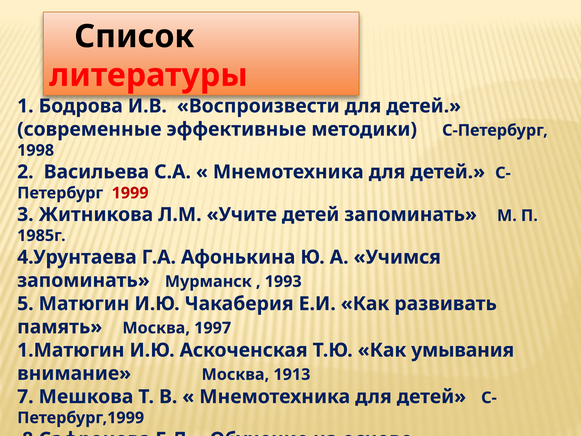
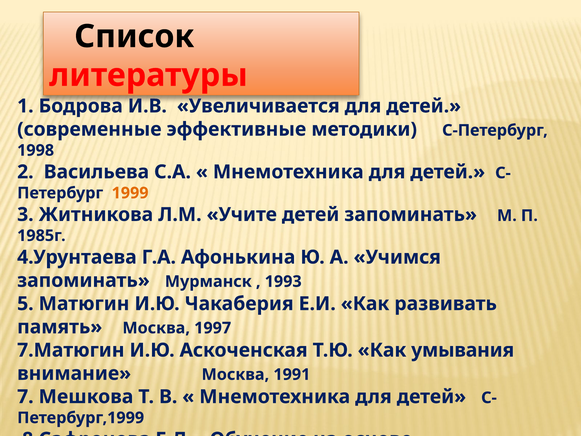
Воспроизвести: Воспроизвести -> Увеличивается
1999 colour: red -> orange
1.Матюгин: 1.Матюгин -> 7.Матюгин
1913: 1913 -> 1991
